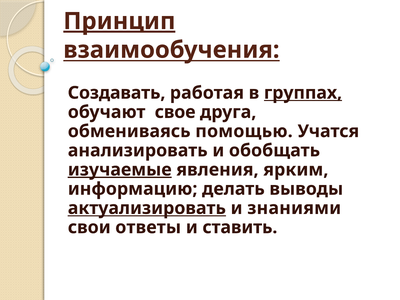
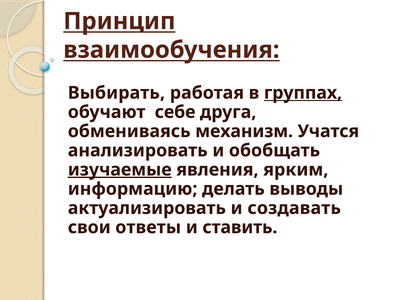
Принцип underline: present -> none
Создавать: Создавать -> Выбирать
свое: свое -> себе
помощью: помощью -> механизм
актуализировать underline: present -> none
знаниями: знаниями -> создавать
